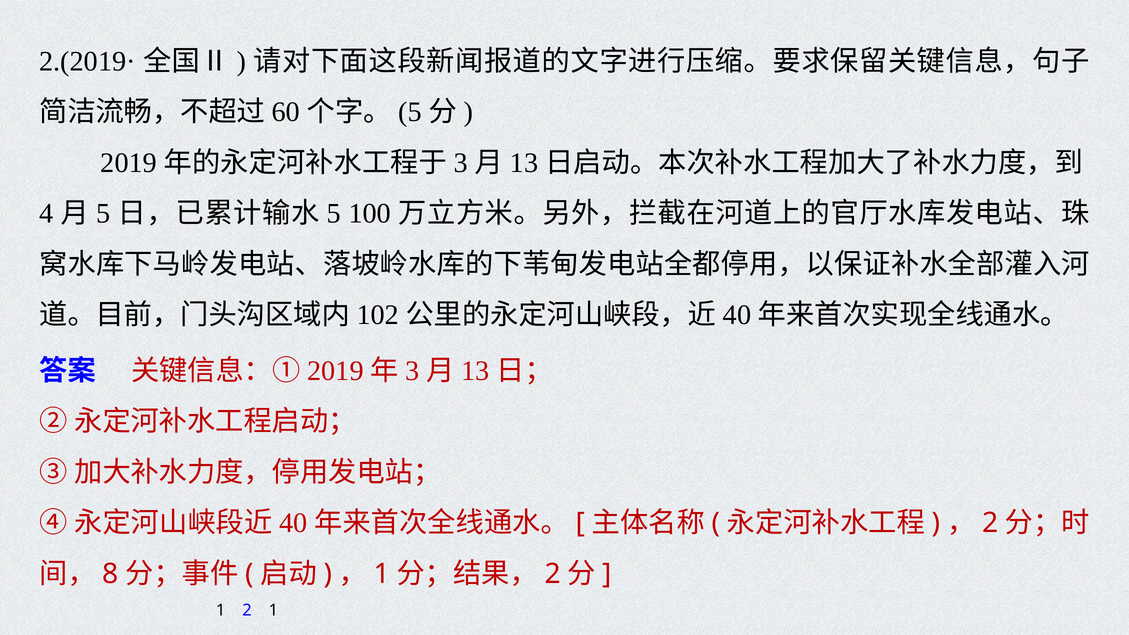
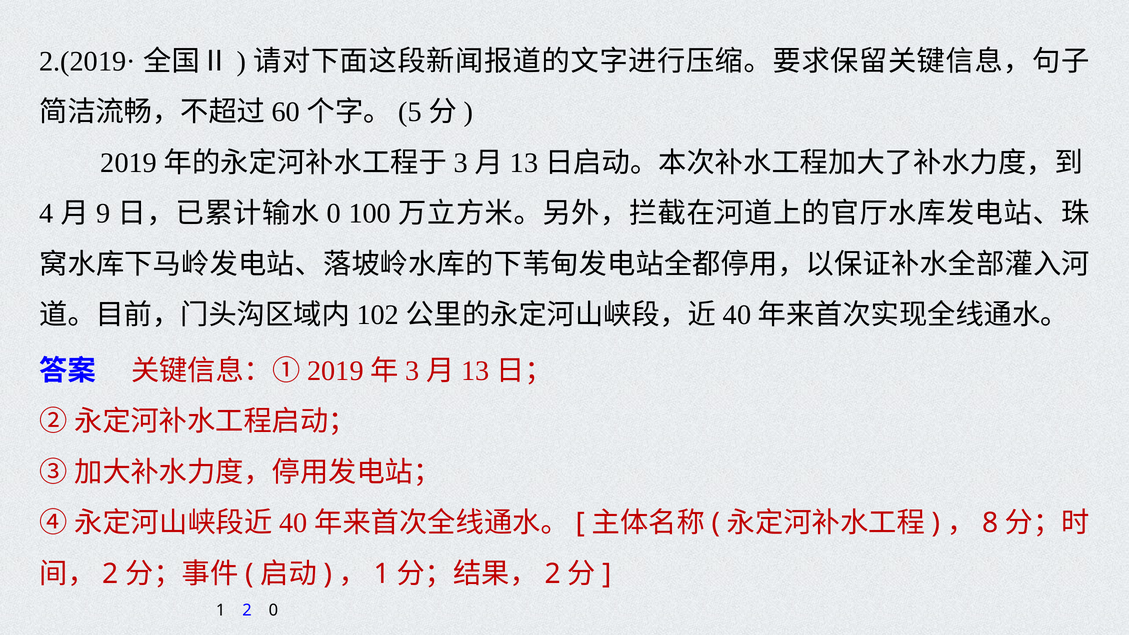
5 at (103, 214): 5 -> 9
5 at (334, 214): 5 -> 0
2 at (990, 523): 2 -> 8
8 at (111, 574): 8 -> 2
2 1: 1 -> 0
